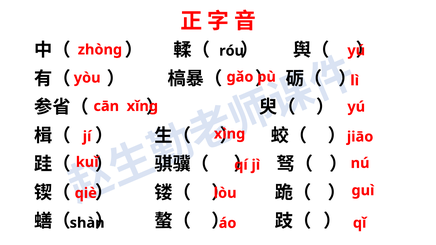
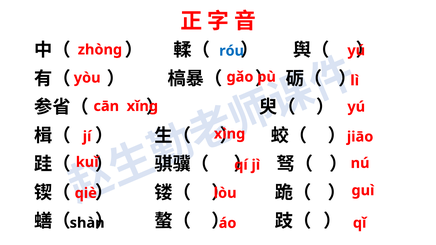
róu colour: black -> blue
